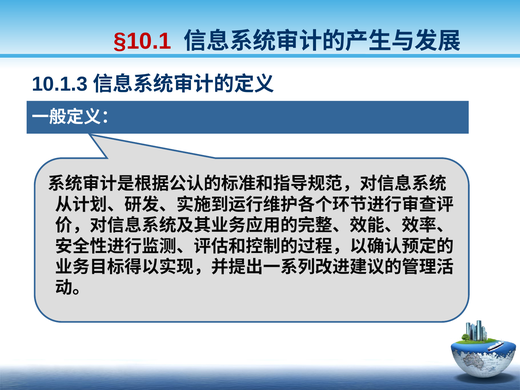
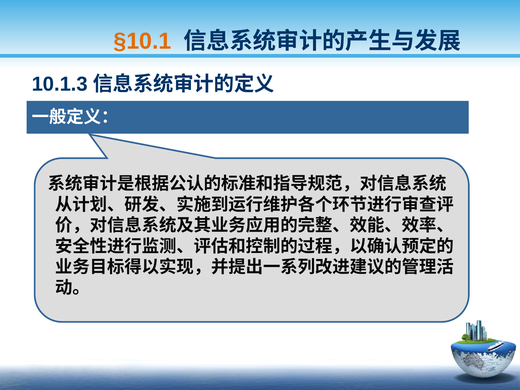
§10.1 colour: red -> orange
